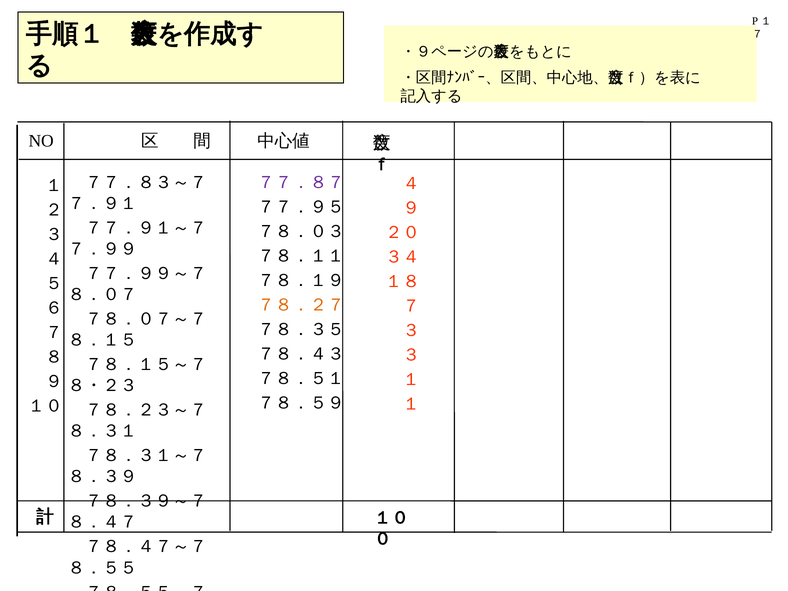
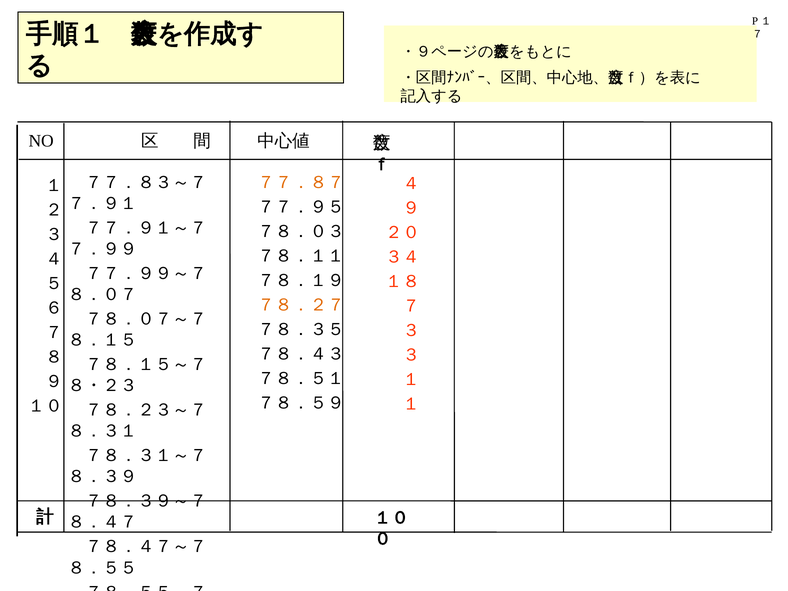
７７．８７ colour: purple -> orange
